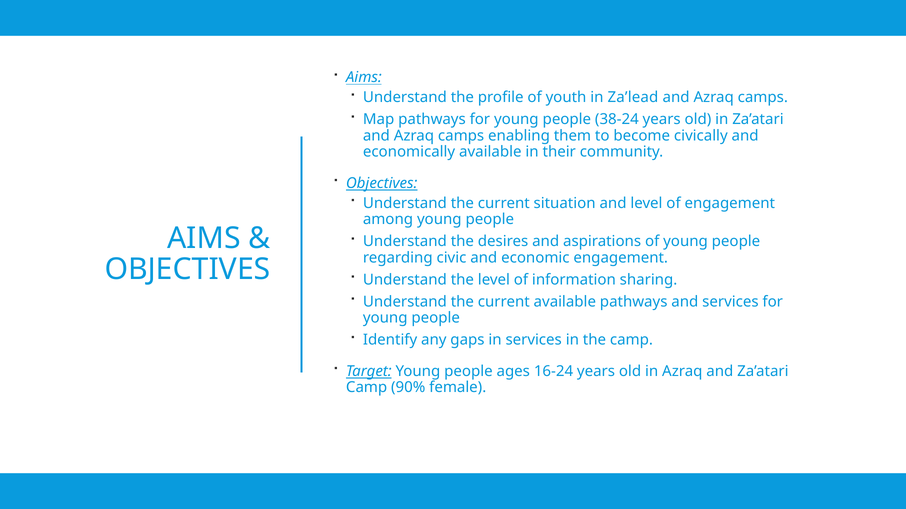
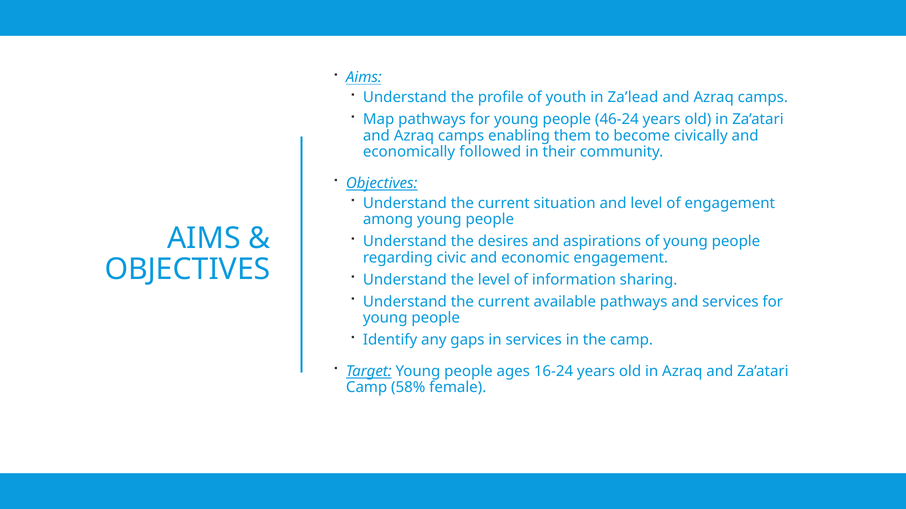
38-24: 38-24 -> 46-24
economically available: available -> followed
90%: 90% -> 58%
